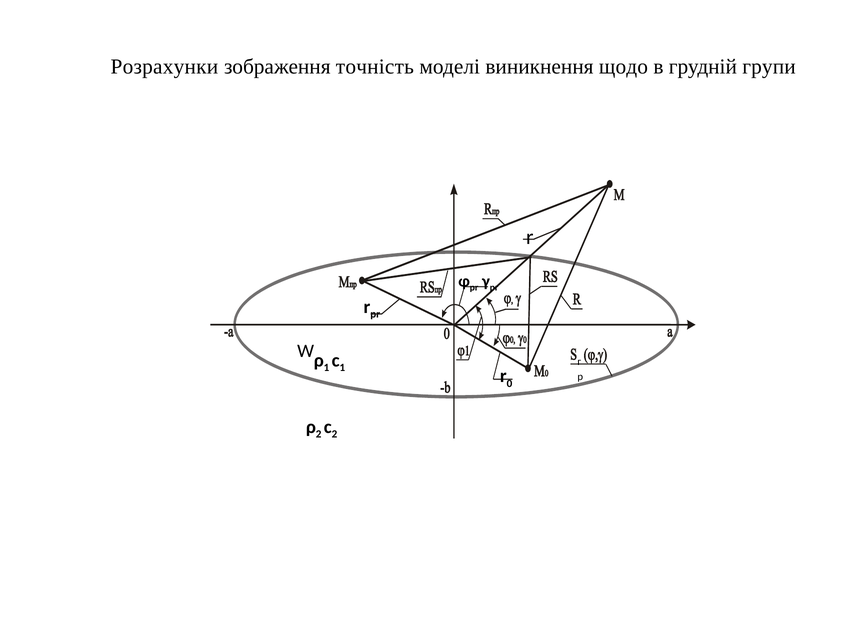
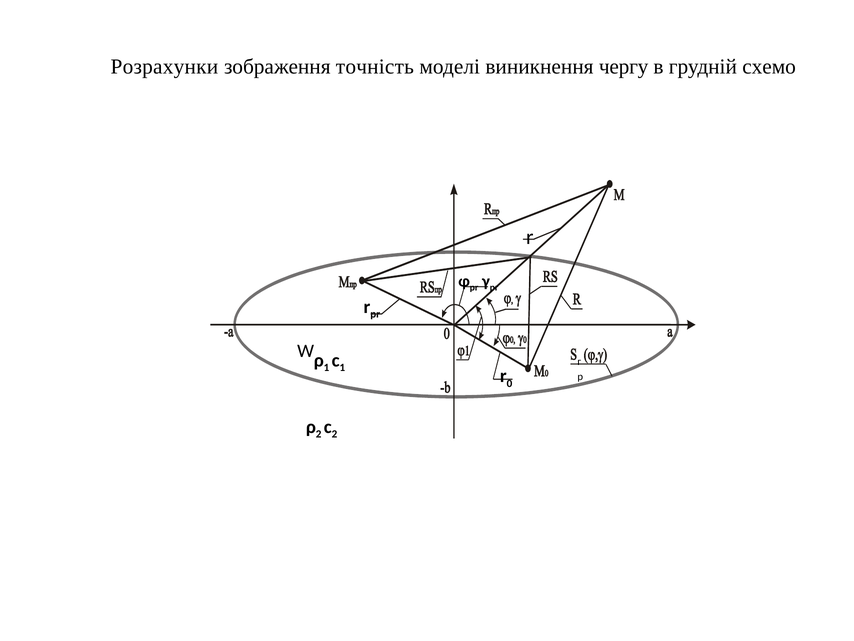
щодо: щодо -> чергу
групи: групи -> схемо
